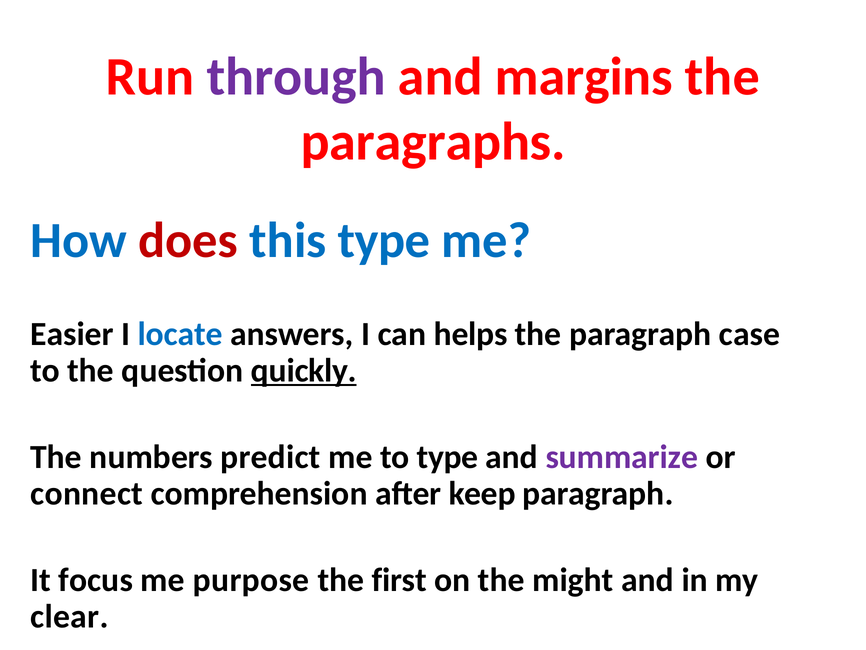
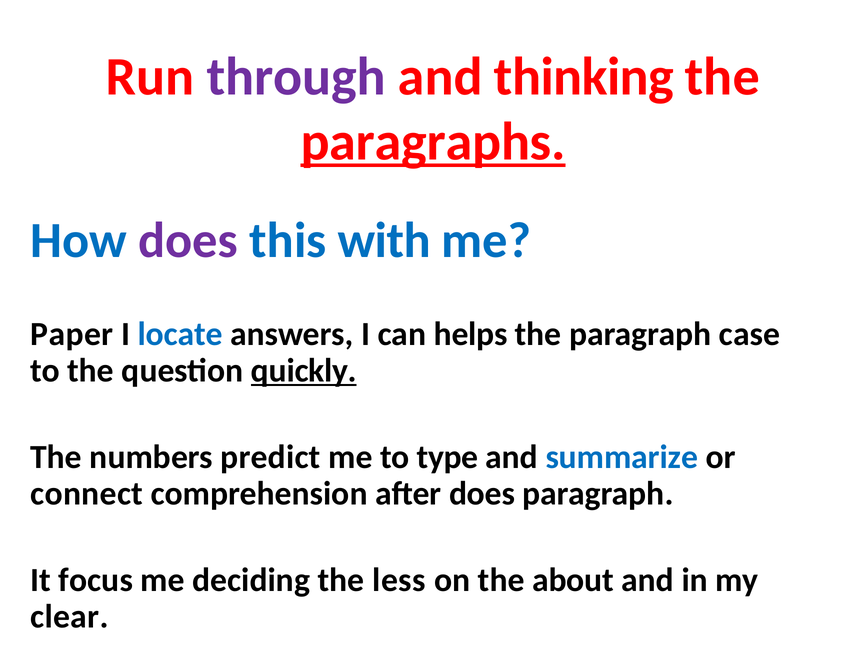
margins: margins -> thinking
paragraphs underline: none -> present
does at (188, 240) colour: red -> purple
this type: type -> with
Easier: Easier -> Paper
summarize colour: purple -> blue
after keep: keep -> does
purpose: purpose -> deciding
first: first -> less
might: might -> about
